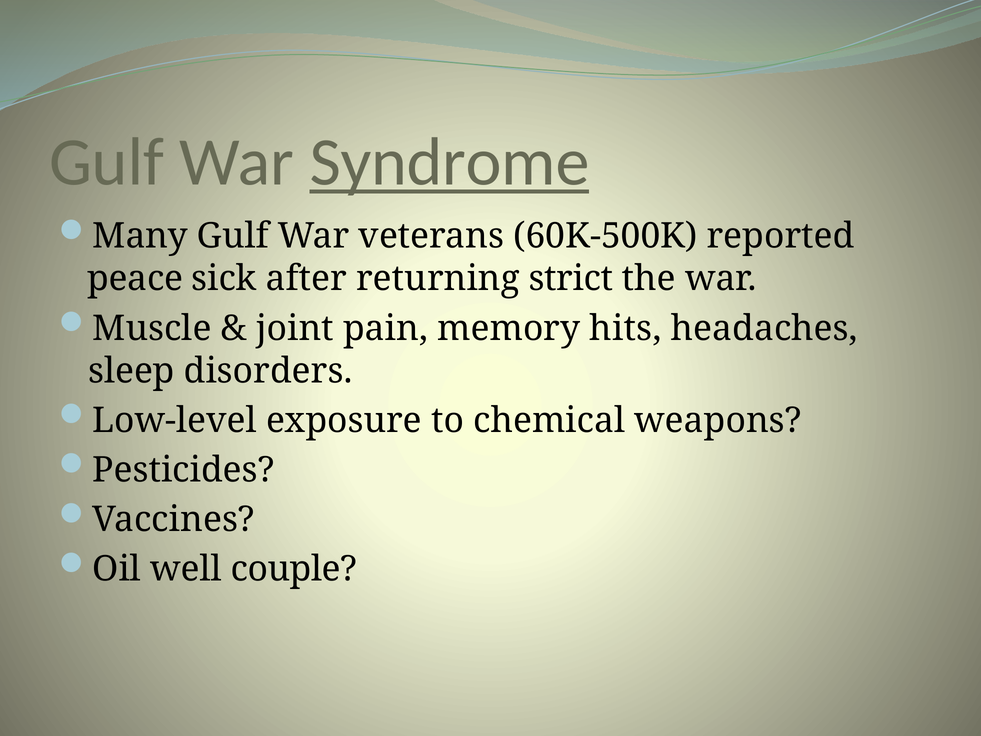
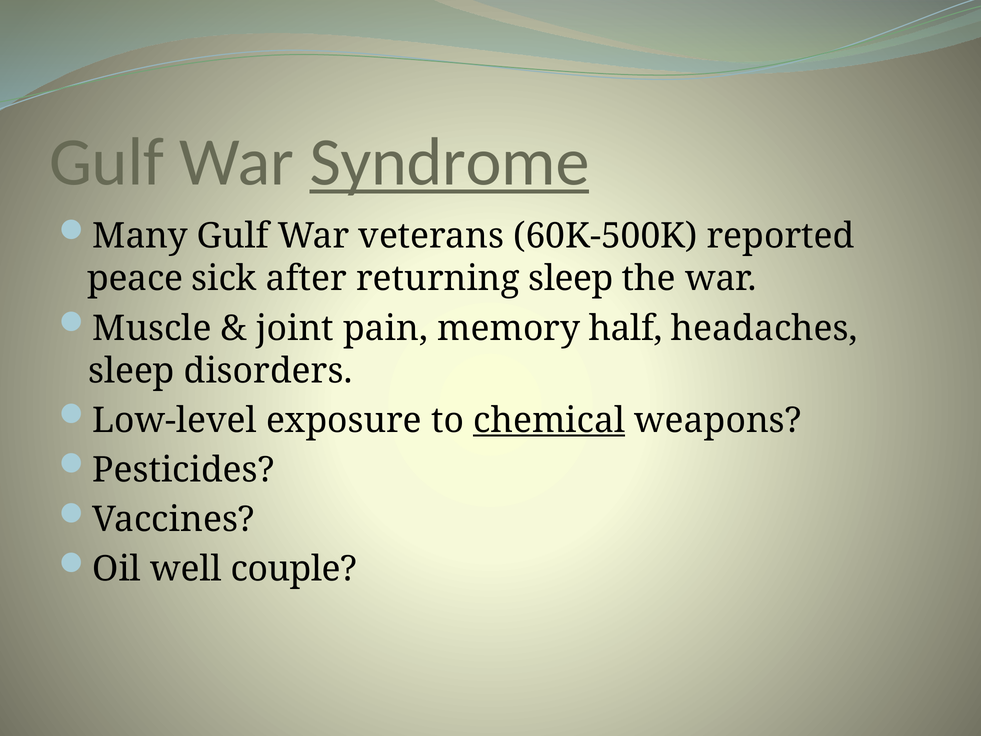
returning strict: strict -> sleep
hits: hits -> half
chemical underline: none -> present
